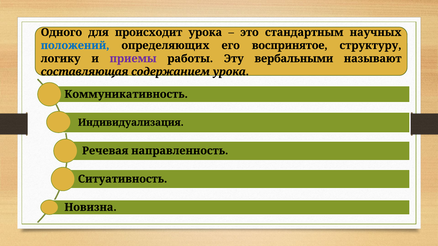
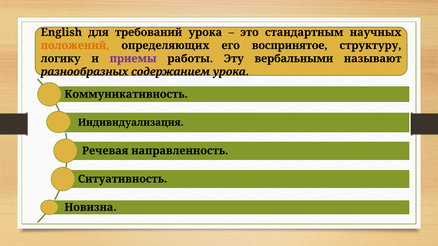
Одного: Одного -> English
происходит: происходит -> требований
положений colour: blue -> orange
составляющая: составляющая -> разнообразных
